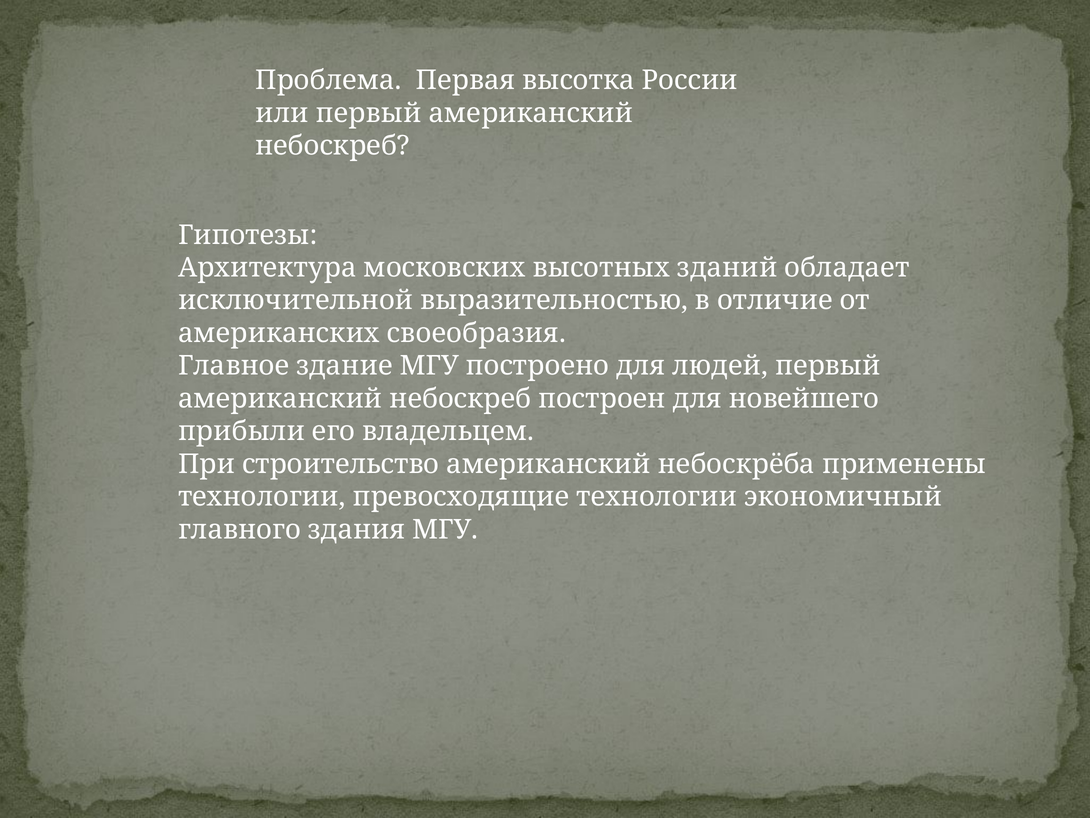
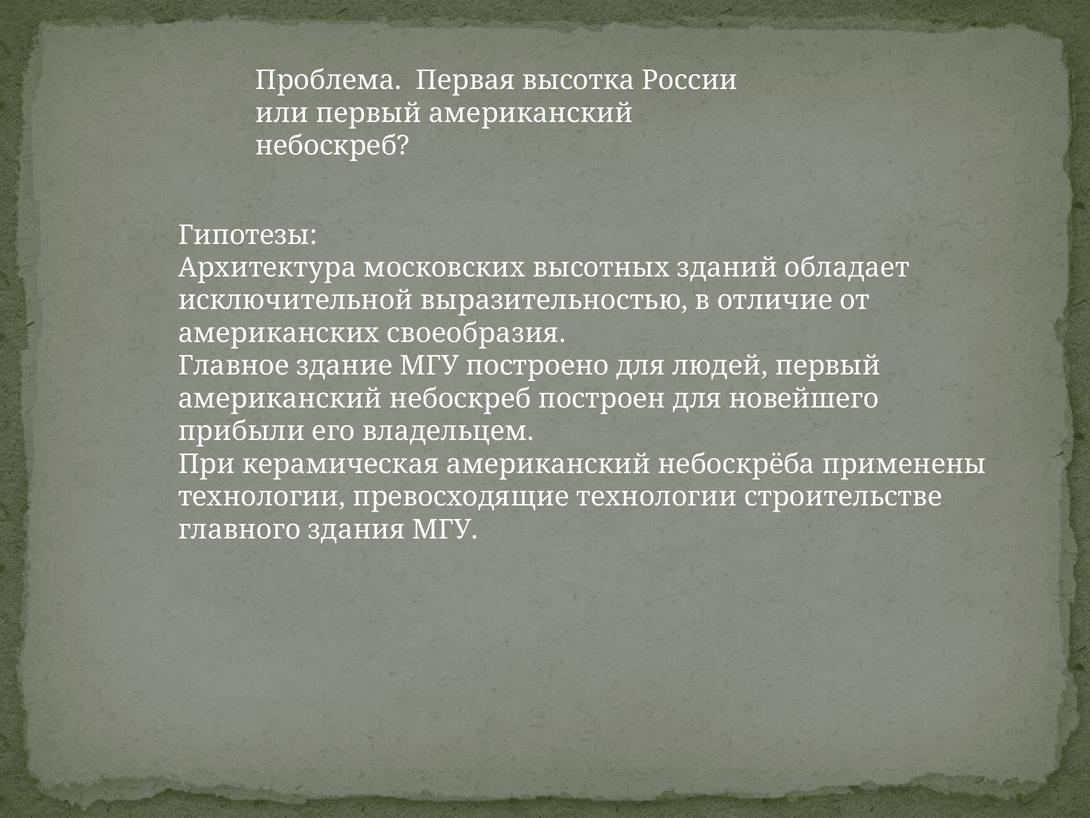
строительство: строительство -> керамическая
экономичный: экономичный -> строительстве
